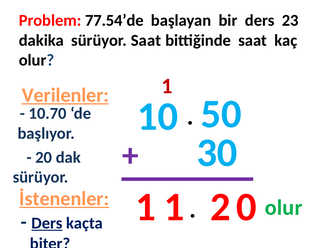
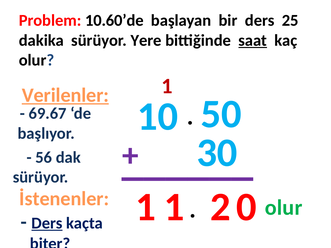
77.54’de: 77.54’de -> 10.60’de
23: 23 -> 25
sürüyor Saat: Saat -> Yere
saat at (253, 40) underline: none -> present
10.70: 10.70 -> 69.67
20: 20 -> 56
İstenenler underline: present -> none
